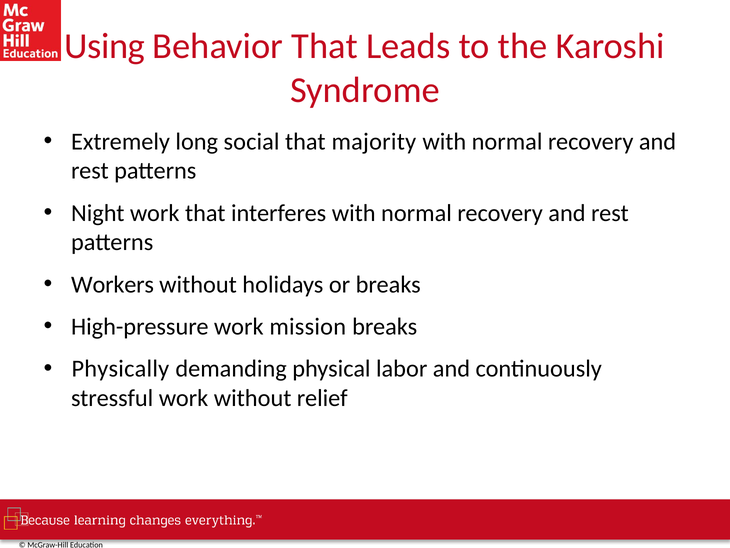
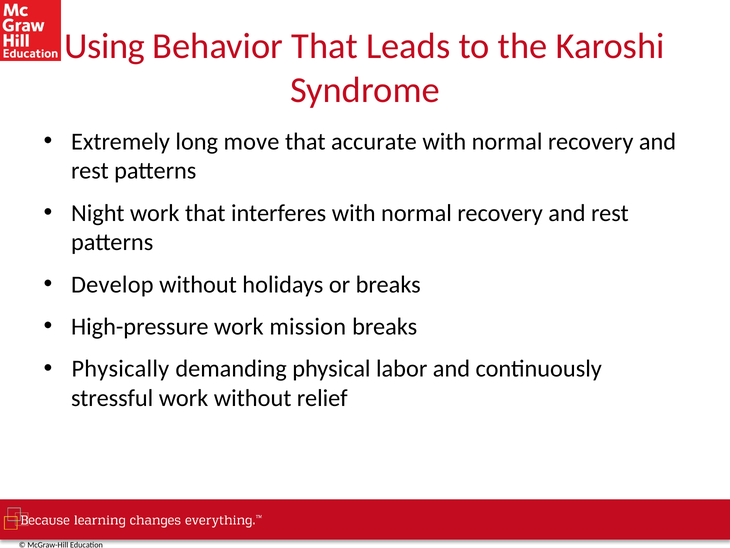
social: social -> move
majority: majority -> accurate
Workers: Workers -> Develop
